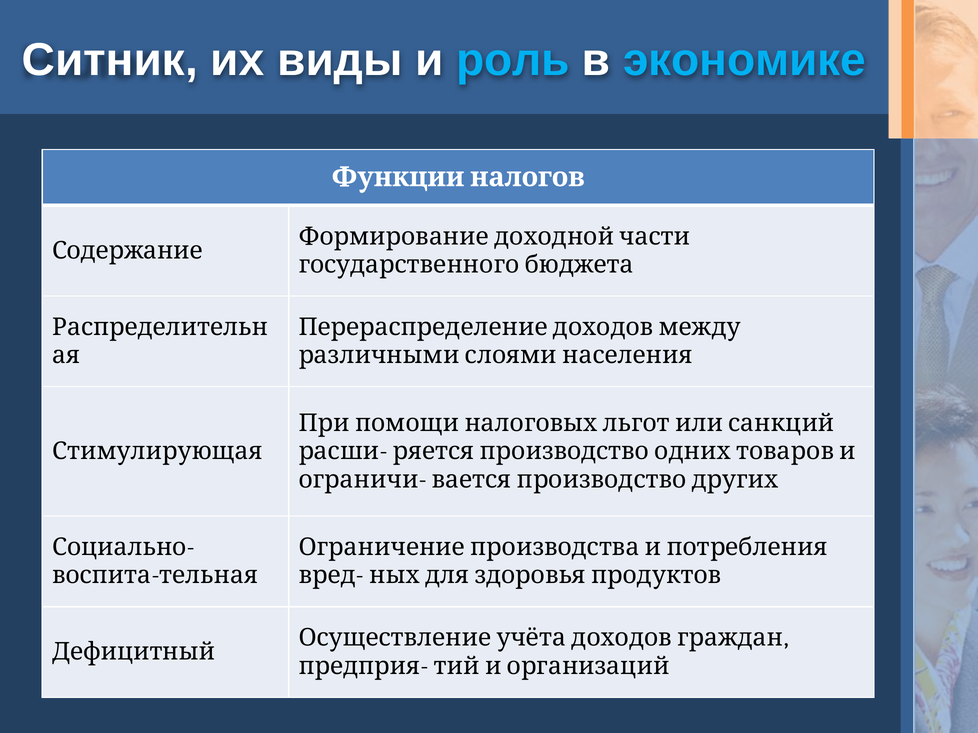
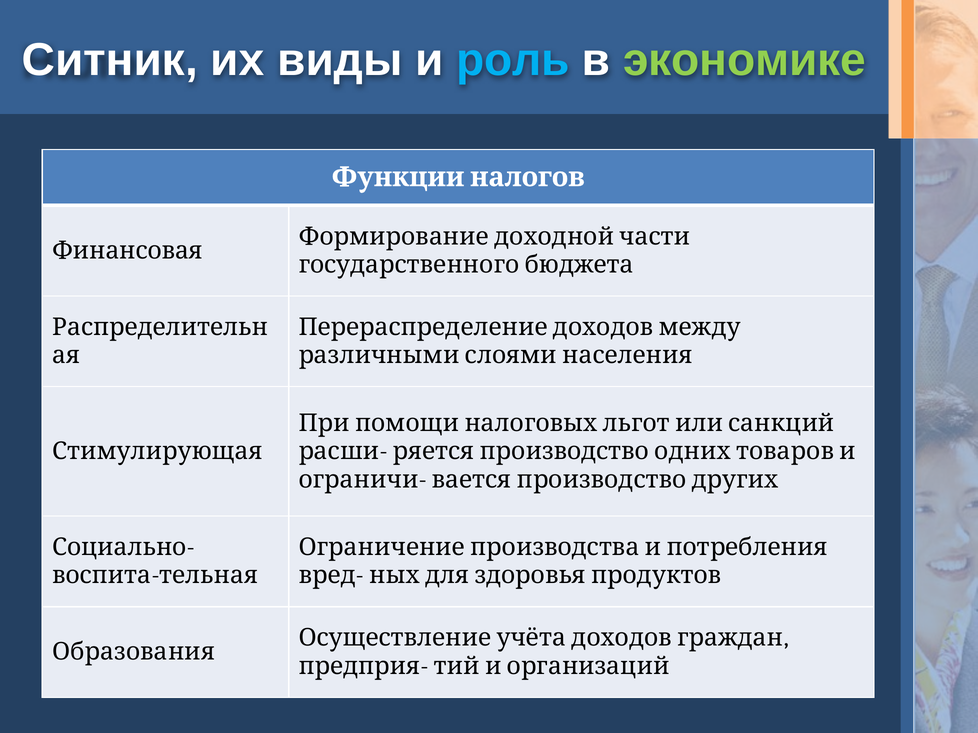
экономике colour: light blue -> light green
Содержание: Содержание -> Финансовая
Дефицитный: Дефицитный -> Образования
